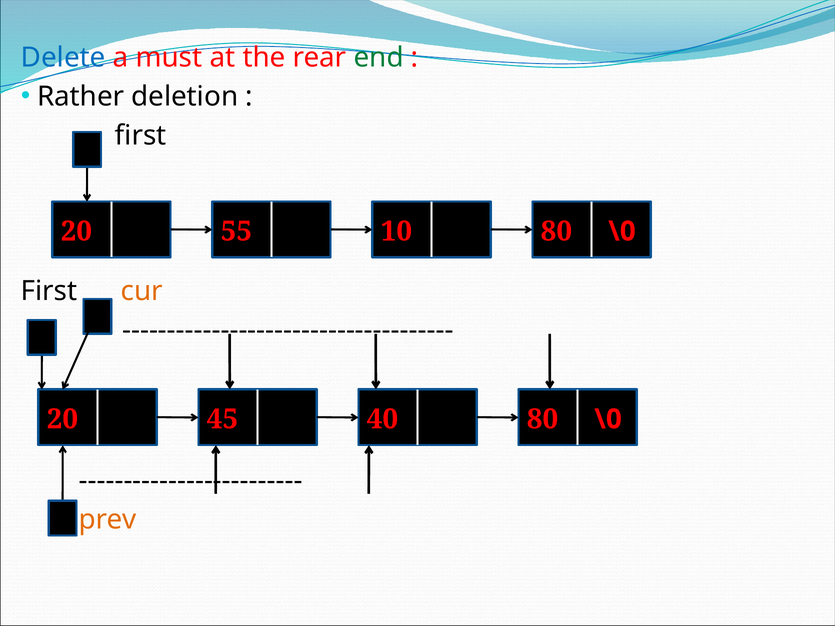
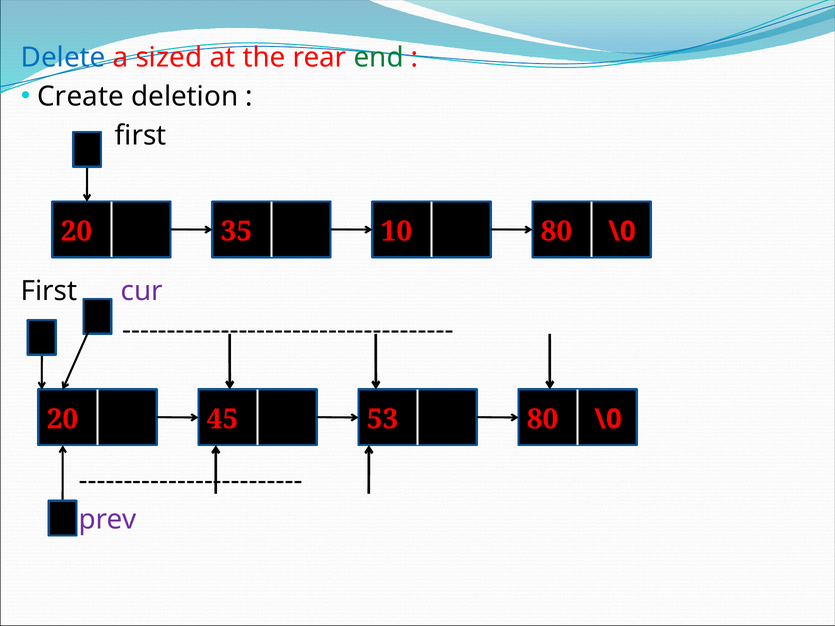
must: must -> sized
Rather: Rather -> Create
55: 55 -> 35
cur colour: orange -> purple
40: 40 -> 53
prev colour: orange -> purple
